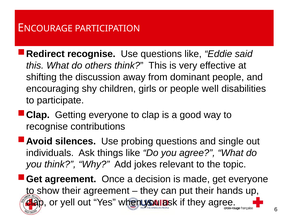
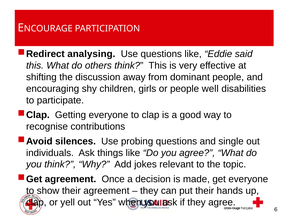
recognise at (91, 54): recognise -> analysing
